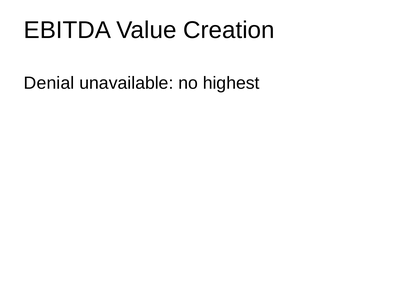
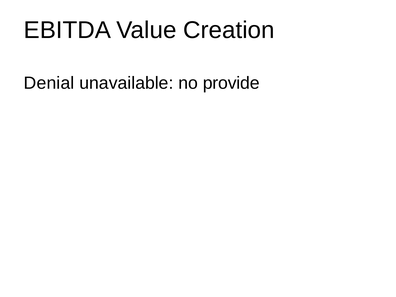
highest: highest -> provide
